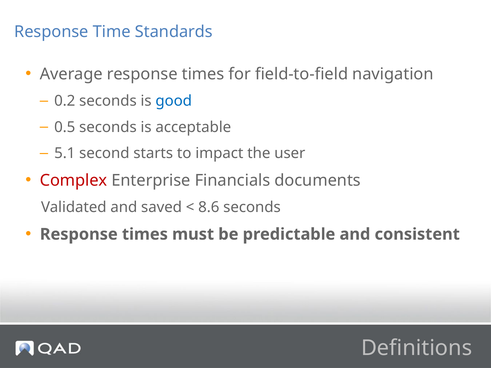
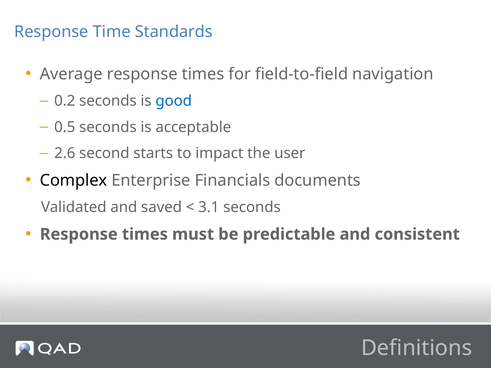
5.1: 5.1 -> 2.6
Complex colour: red -> black
8.6: 8.6 -> 3.1
